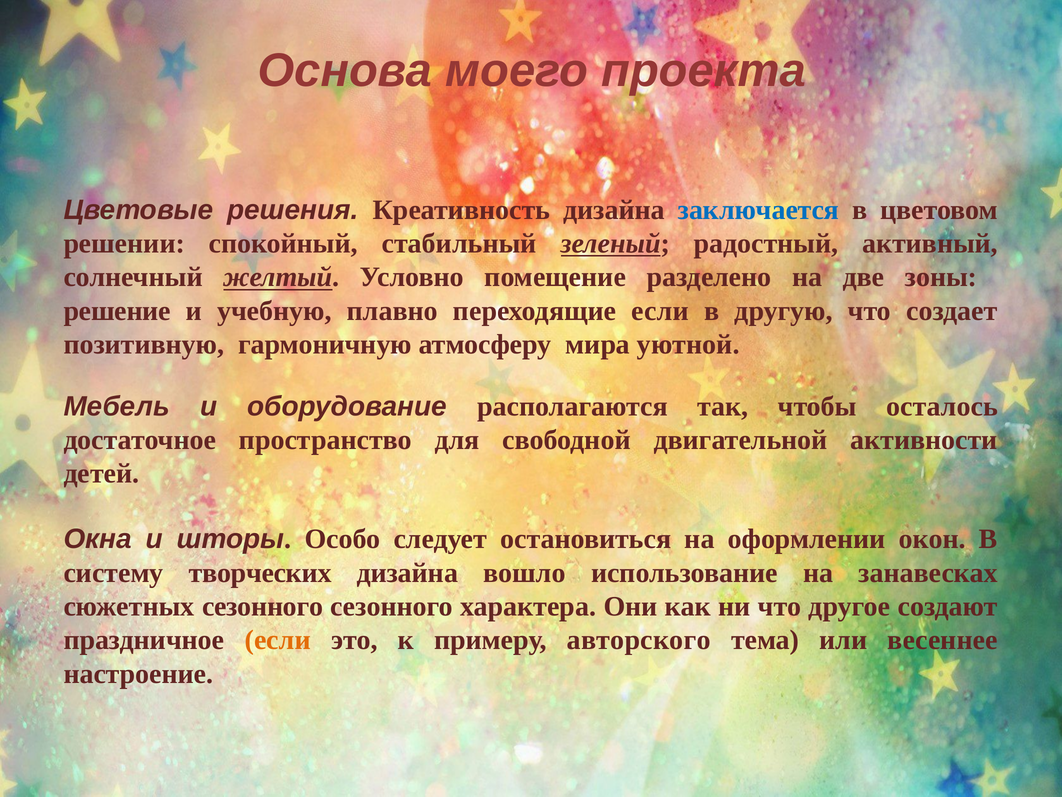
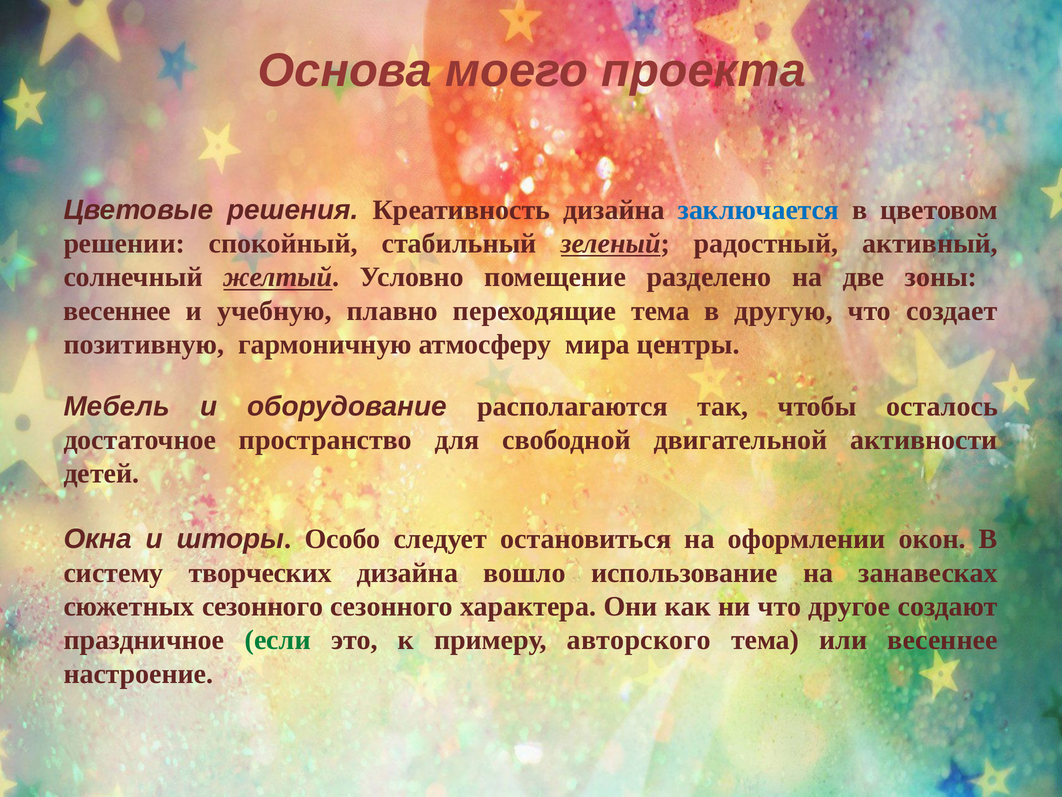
решение at (117, 311): решение -> весеннее
переходящие если: если -> тема
уютной: уютной -> центры
если at (278, 640) colour: orange -> green
